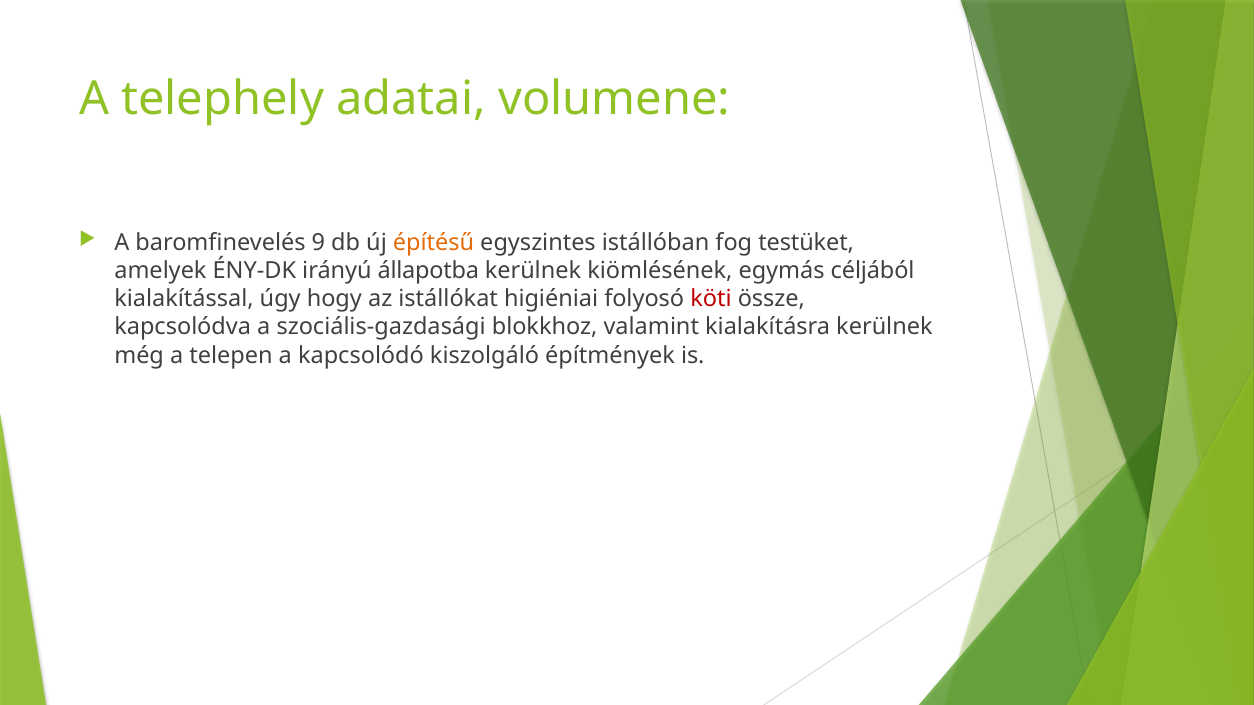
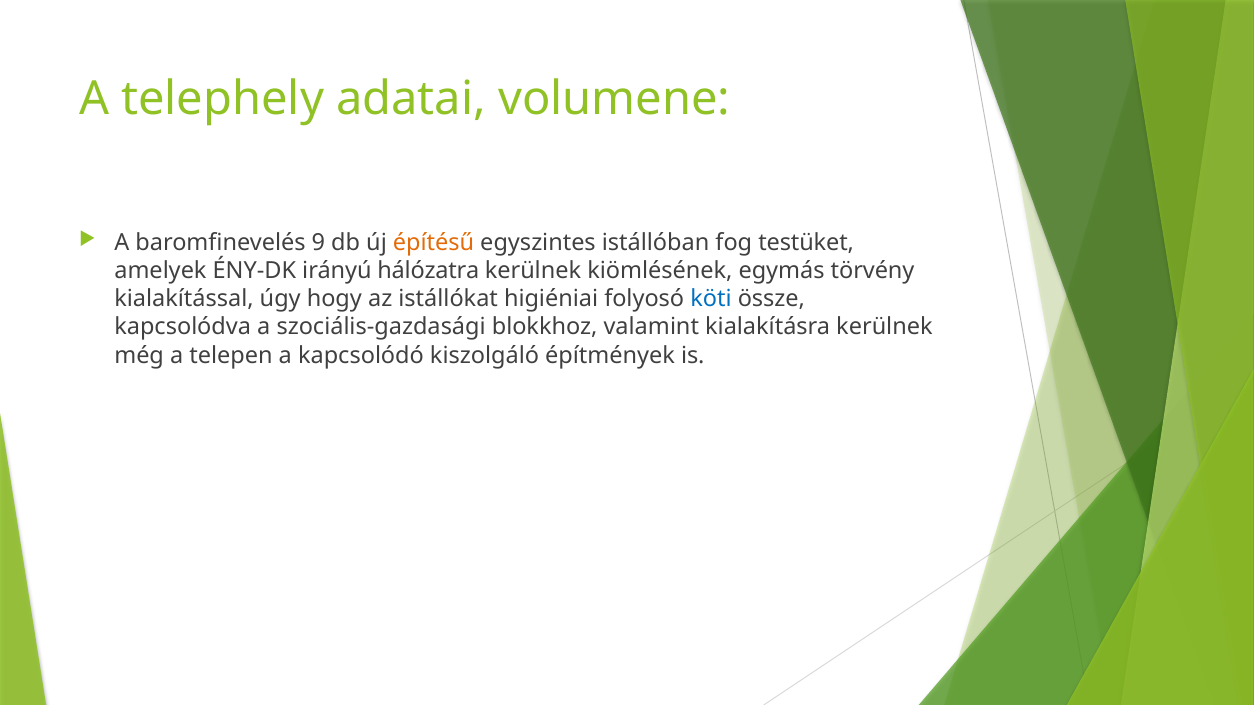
állapotba: állapotba -> hálózatra
céljából: céljából -> törvény
köti colour: red -> blue
